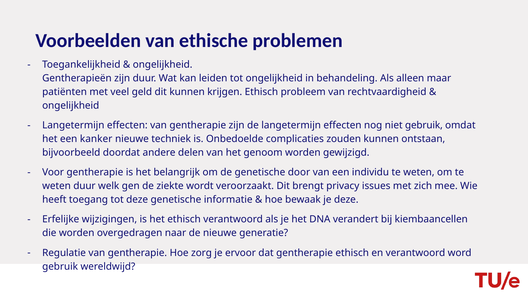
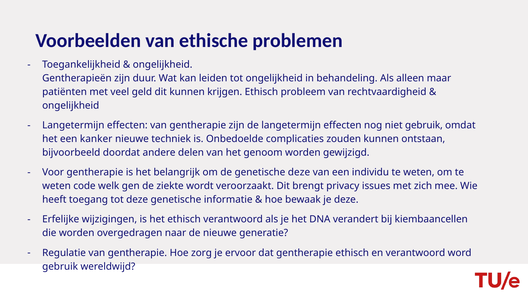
genetische door: door -> deze
weten duur: duur -> code
